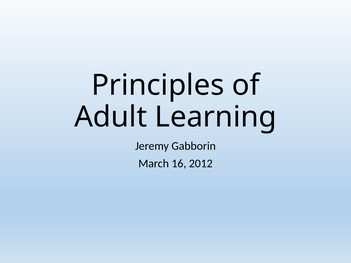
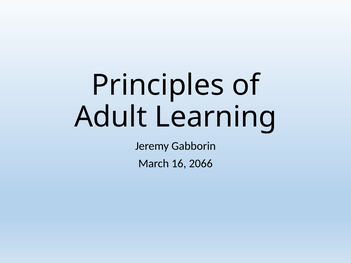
2012: 2012 -> 2066
